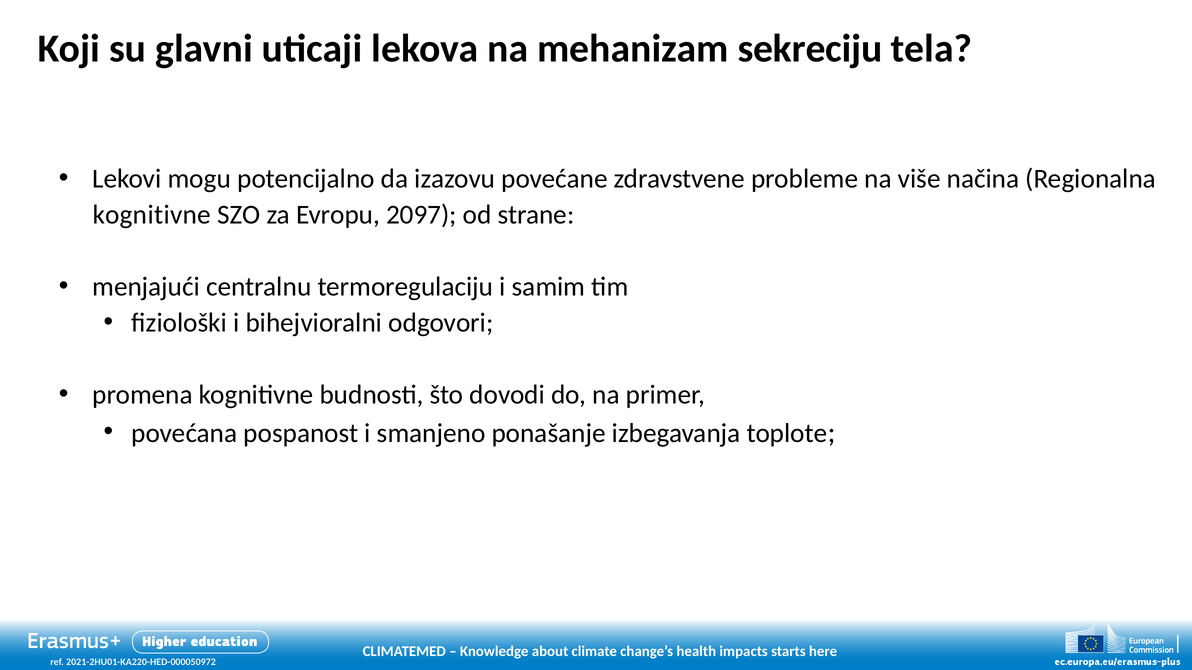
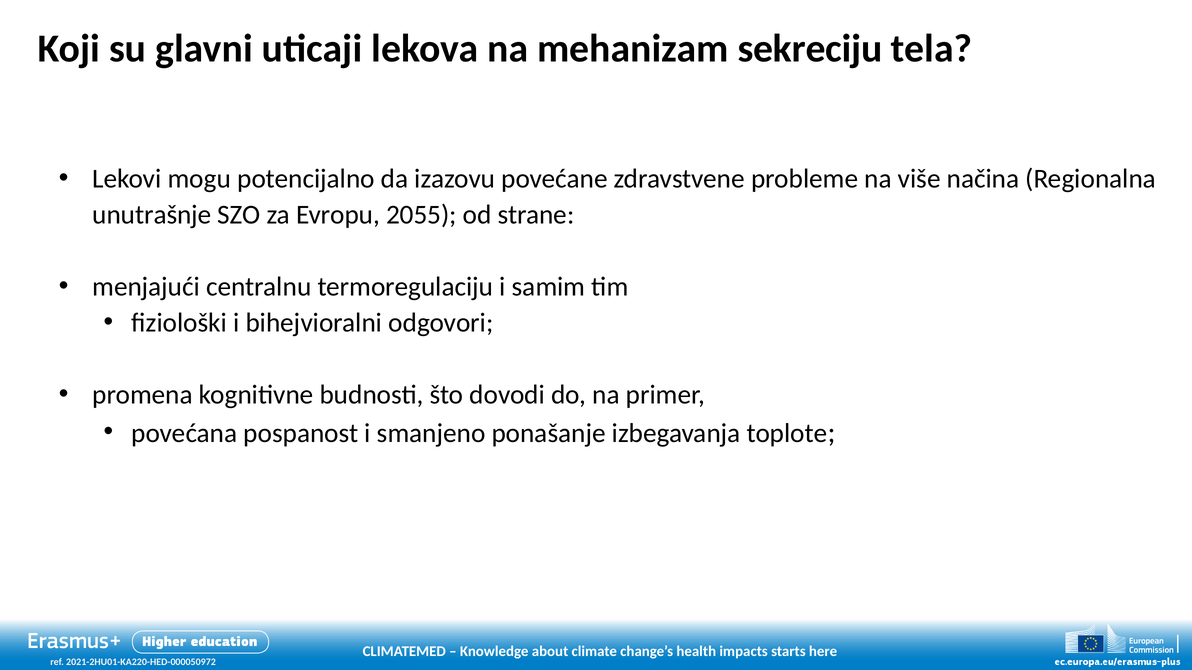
kognitivne at (152, 215): kognitivne -> unutrašnje
2097: 2097 -> 2055
